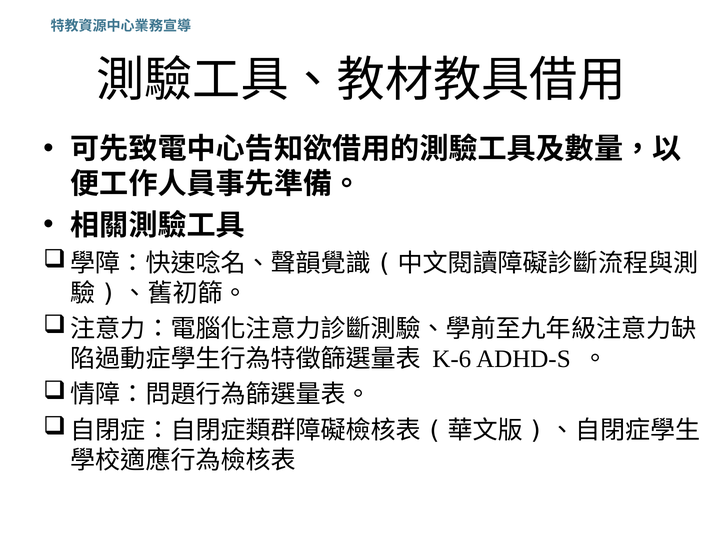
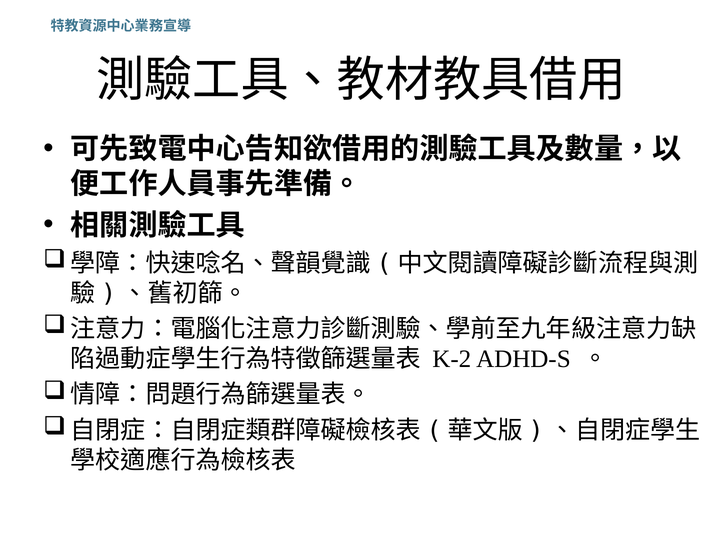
K-6: K-6 -> K-2
